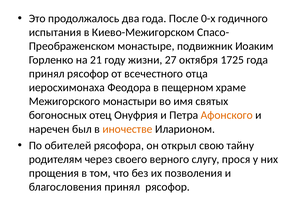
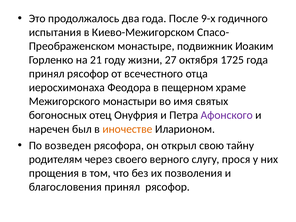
0-х: 0-х -> 9-х
Афонского colour: orange -> purple
обителей: обителей -> возведен
